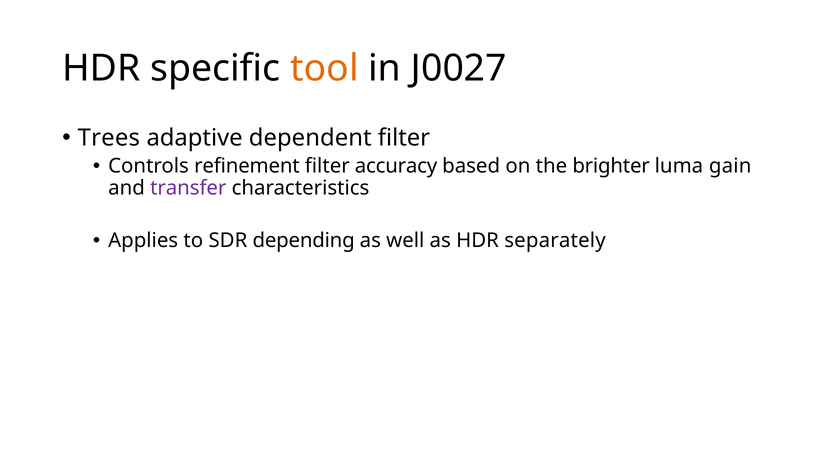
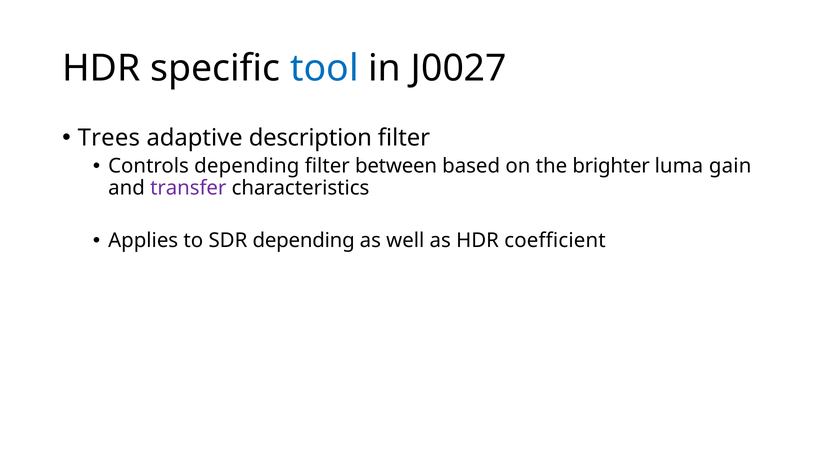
tool colour: orange -> blue
dependent: dependent -> description
Controls refinement: refinement -> depending
accuracy: accuracy -> between
separately: separately -> coefficient
